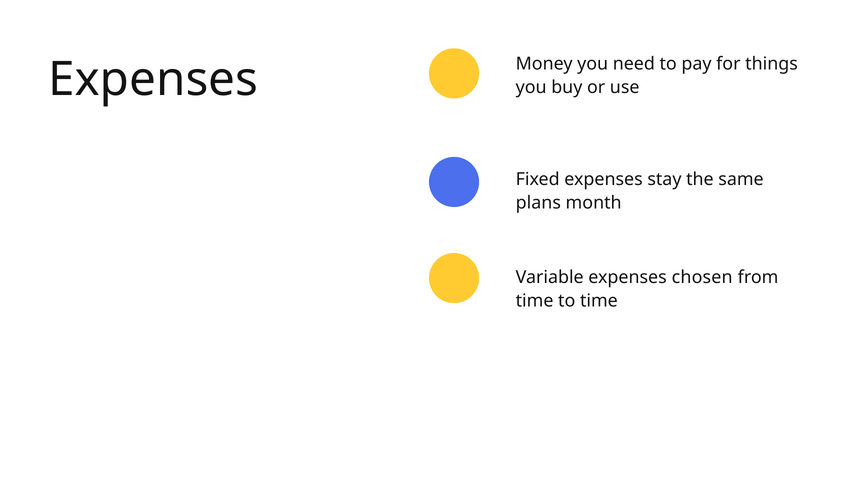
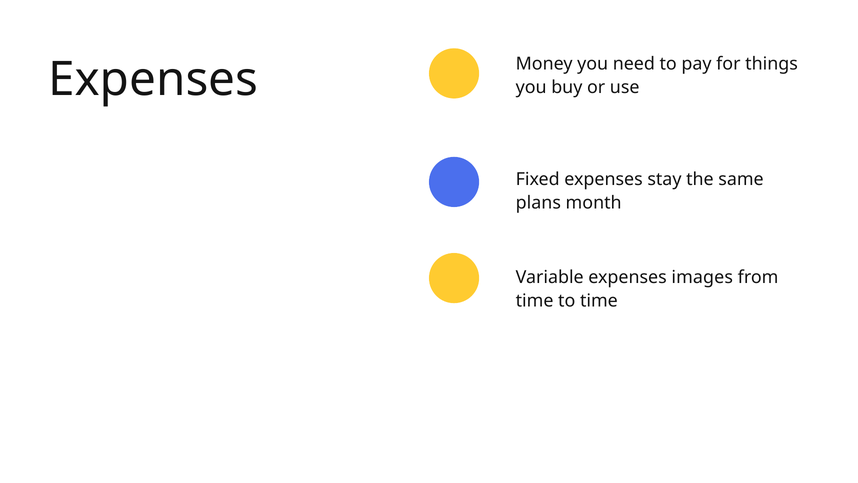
chosen: chosen -> images
